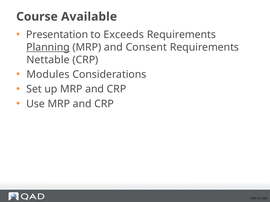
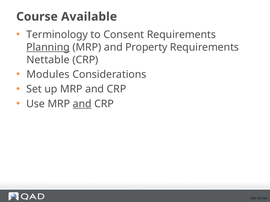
Presentation: Presentation -> Terminology
Exceeds: Exceeds -> Consent
Consent: Consent -> Property
and at (82, 104) underline: none -> present
